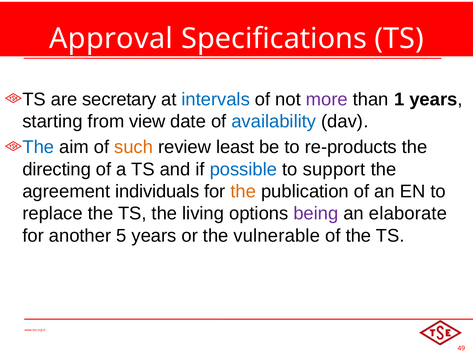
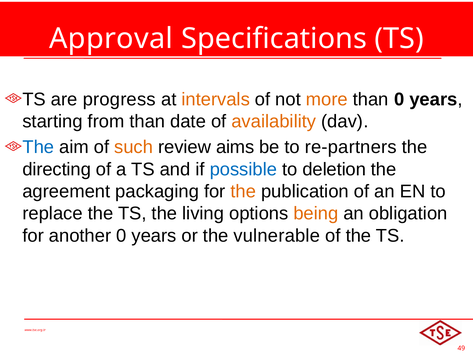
secretary: secretary -> progress
intervals colour: blue -> orange
more colour: purple -> orange
than 1: 1 -> 0
from view: view -> than
availability colour: blue -> orange
least: least -> aims
re-products: re-products -> re-partners
support: support -> deletion
individuals: individuals -> packaging
being colour: purple -> orange
elaborate: elaborate -> obligation
another 5: 5 -> 0
